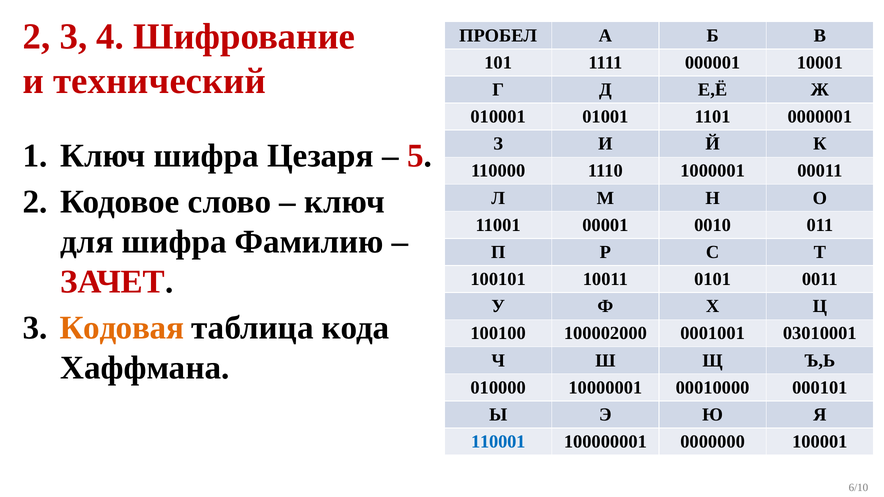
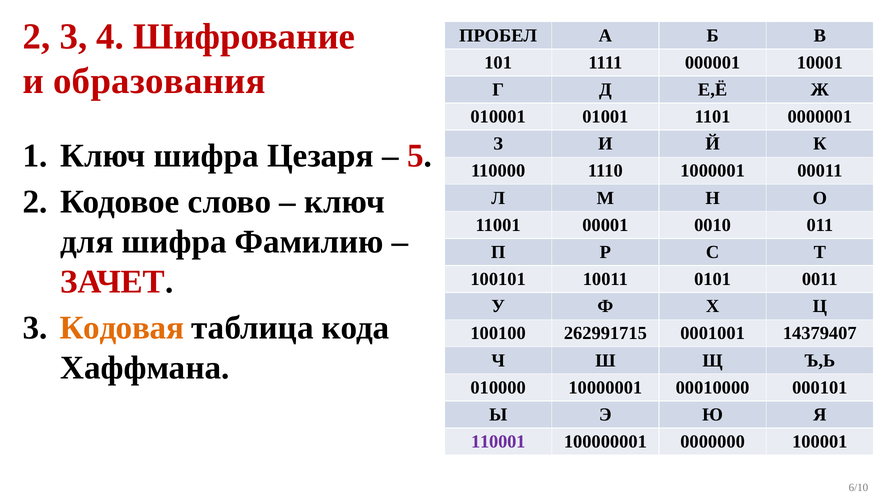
технический: технический -> образования
100002000: 100002000 -> 262991715
03010001: 03010001 -> 14379407
110001 colour: blue -> purple
